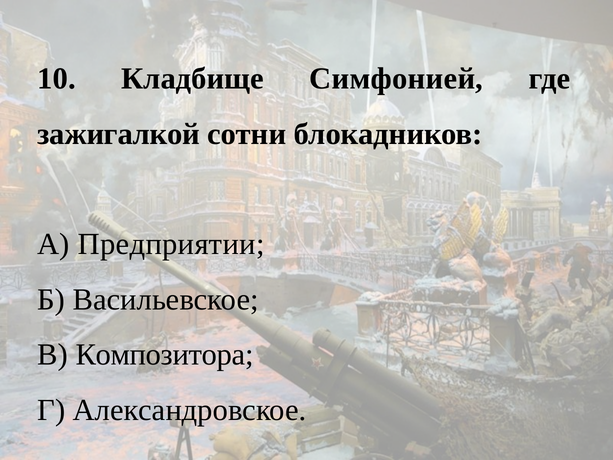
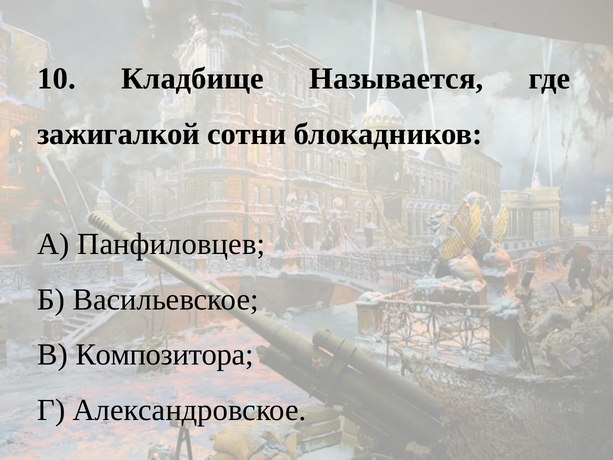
Симфонией: Симфонией -> Называется
Предприятии: Предприятии -> Панфиловцев
